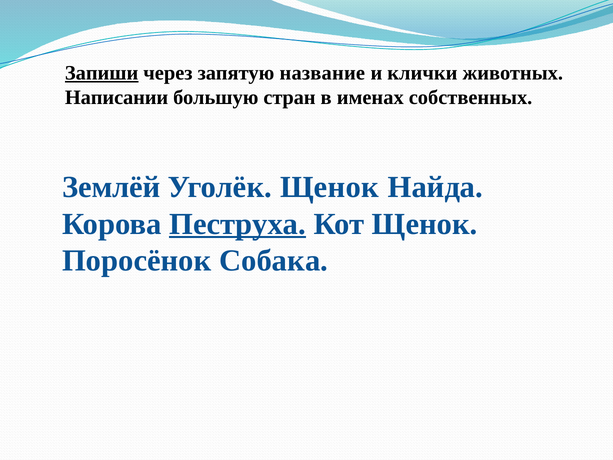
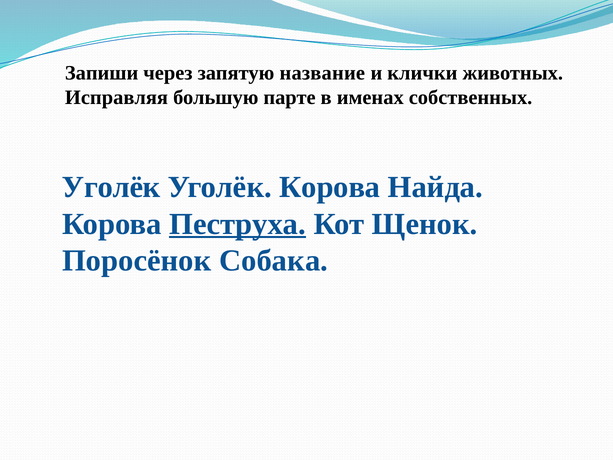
Запиши underline: present -> none
Написании: Написании -> Исправляя
стран: стран -> парте
Землёй at (111, 187): Землёй -> Уголёк
Уголёк Щенок: Щенок -> Корова
